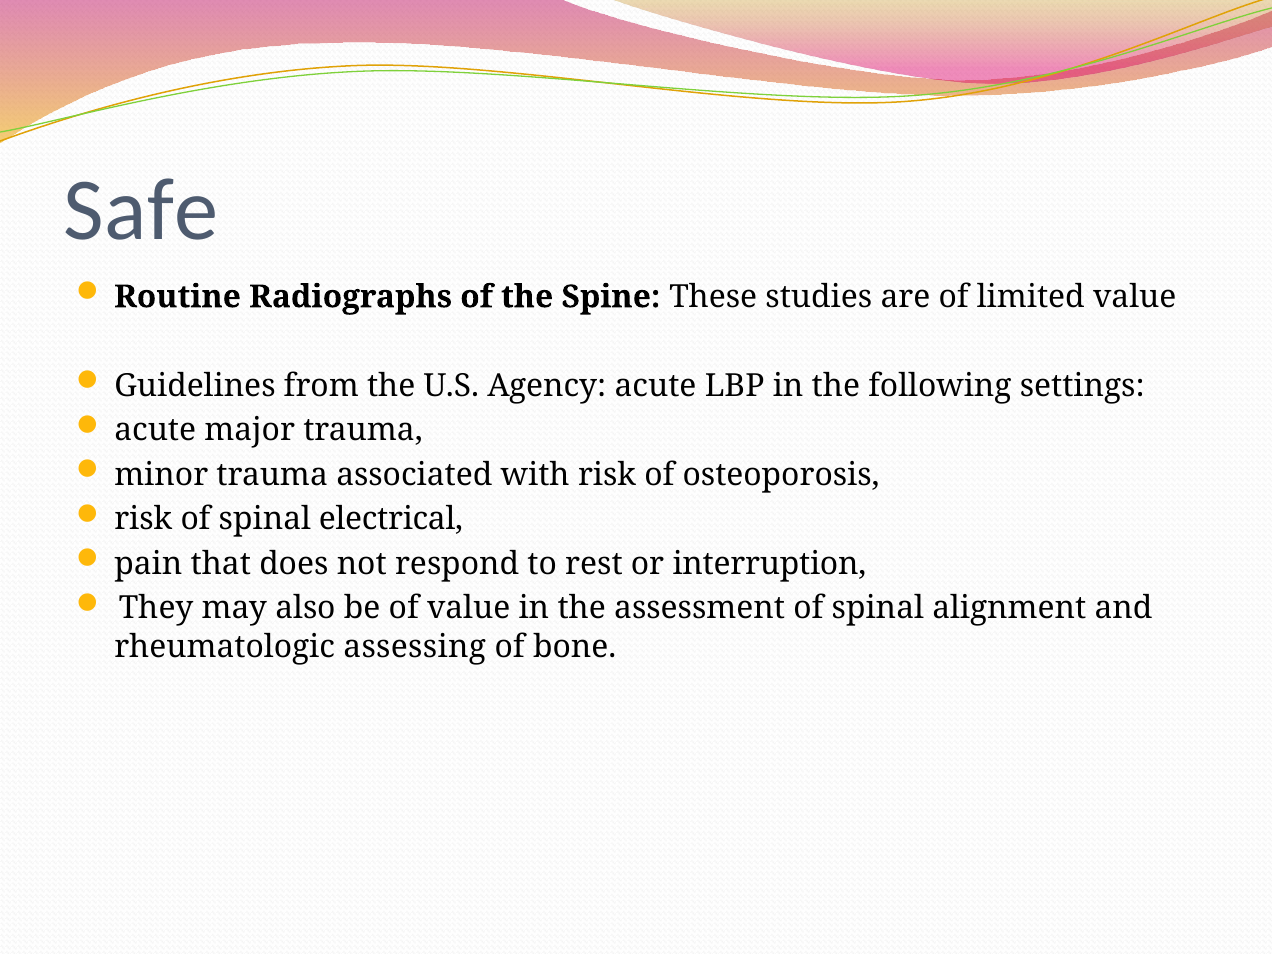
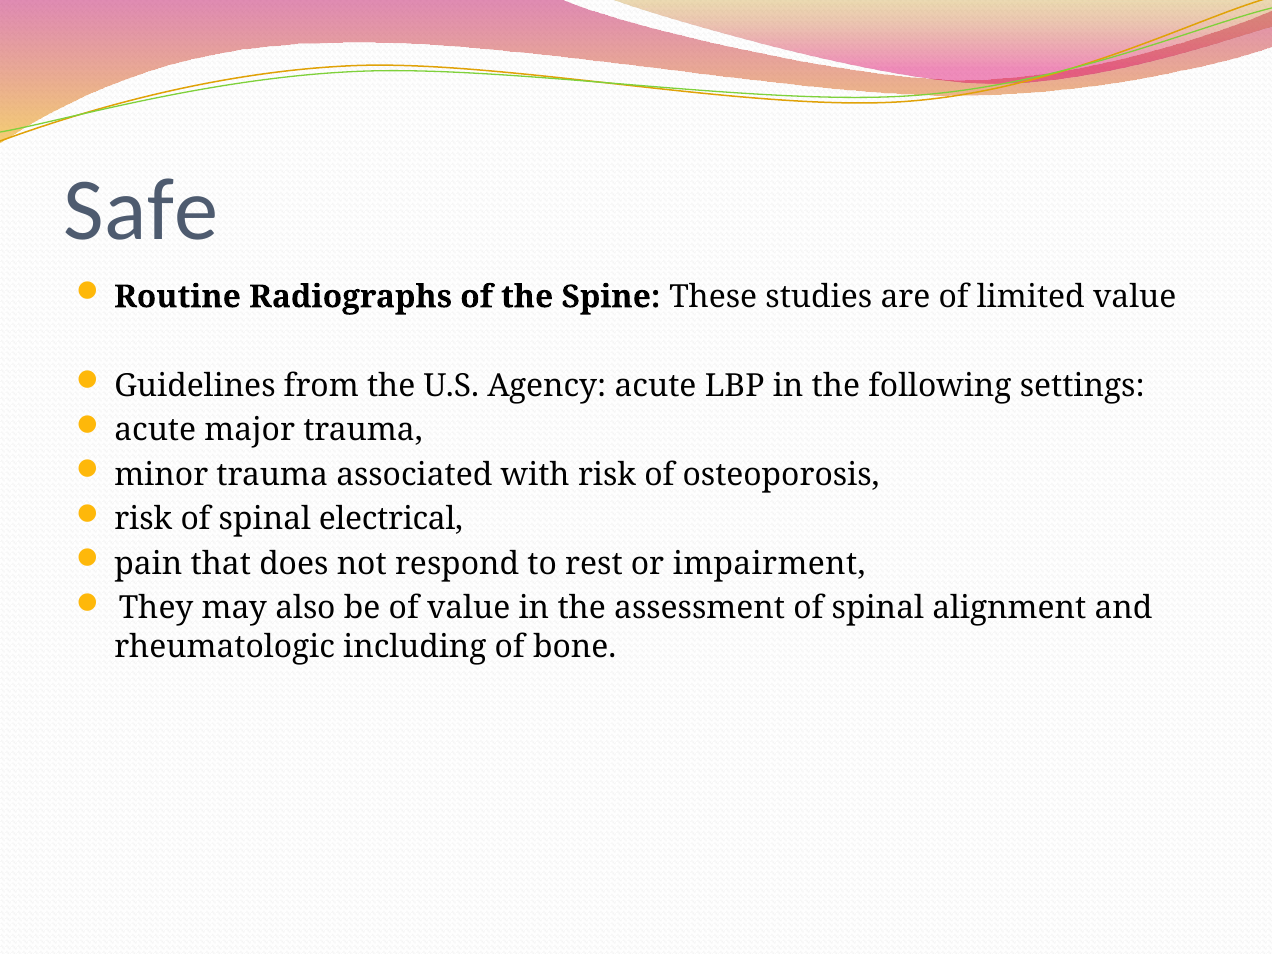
interruption: interruption -> impairment
assessing: assessing -> including
